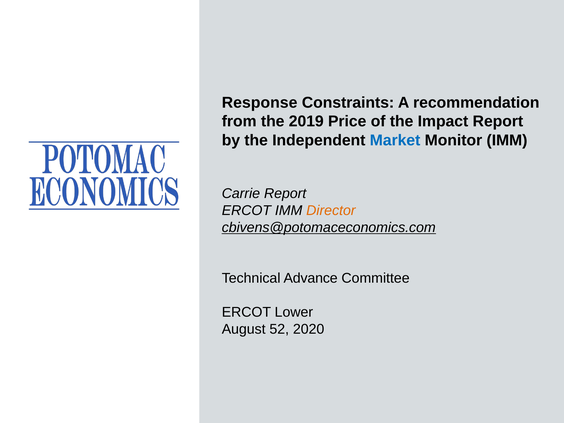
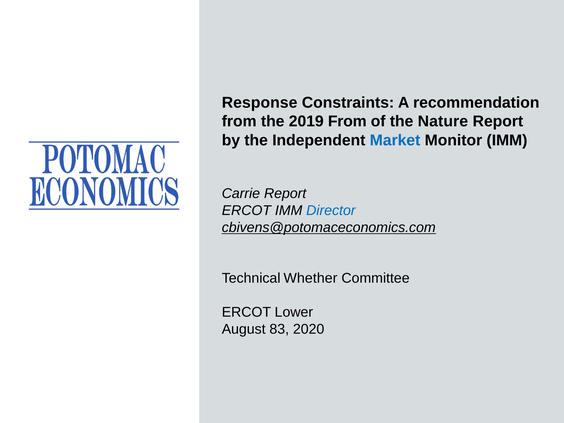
2019 Price: Price -> From
Impact: Impact -> Nature
Director colour: orange -> blue
Advance: Advance -> Whether
52: 52 -> 83
